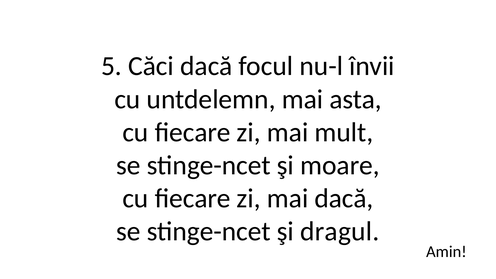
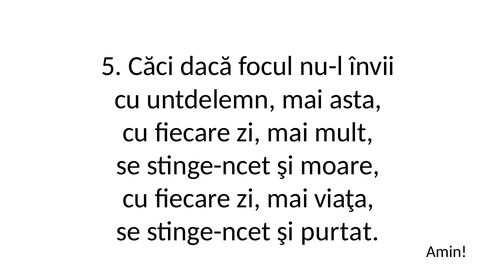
mai dacă: dacă -> viaţa
dragul: dragul -> purtat
